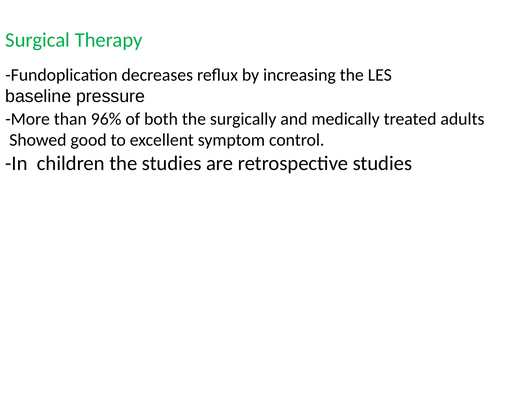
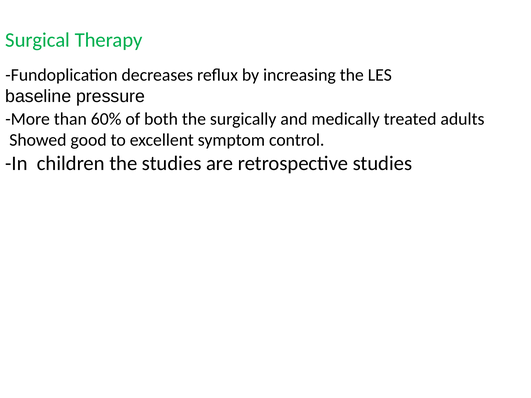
96%: 96% -> 60%
